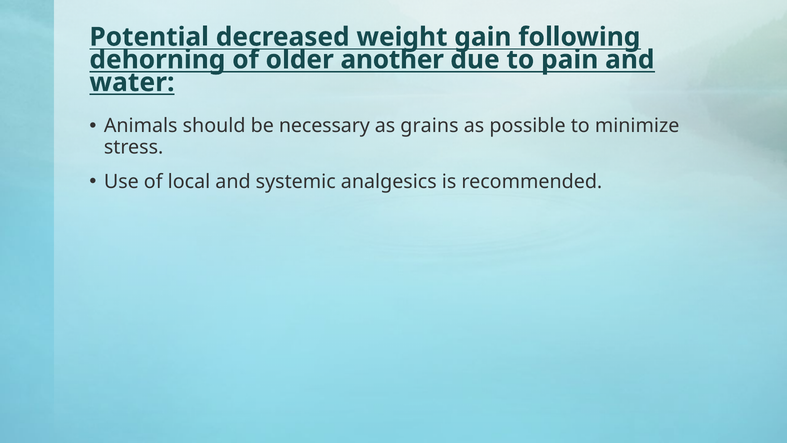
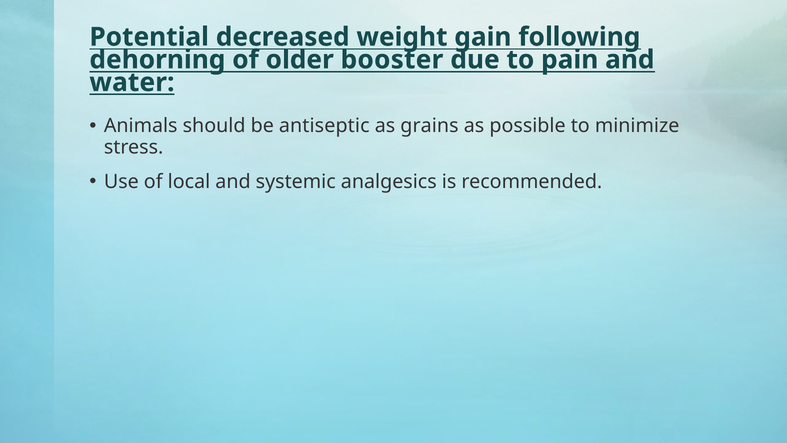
another: another -> booster
necessary: necessary -> antiseptic
